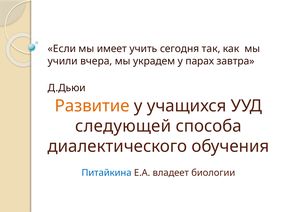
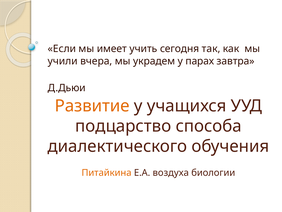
следующей: следующей -> подцарство
Питайкина colour: blue -> orange
владеет: владеет -> воздуха
